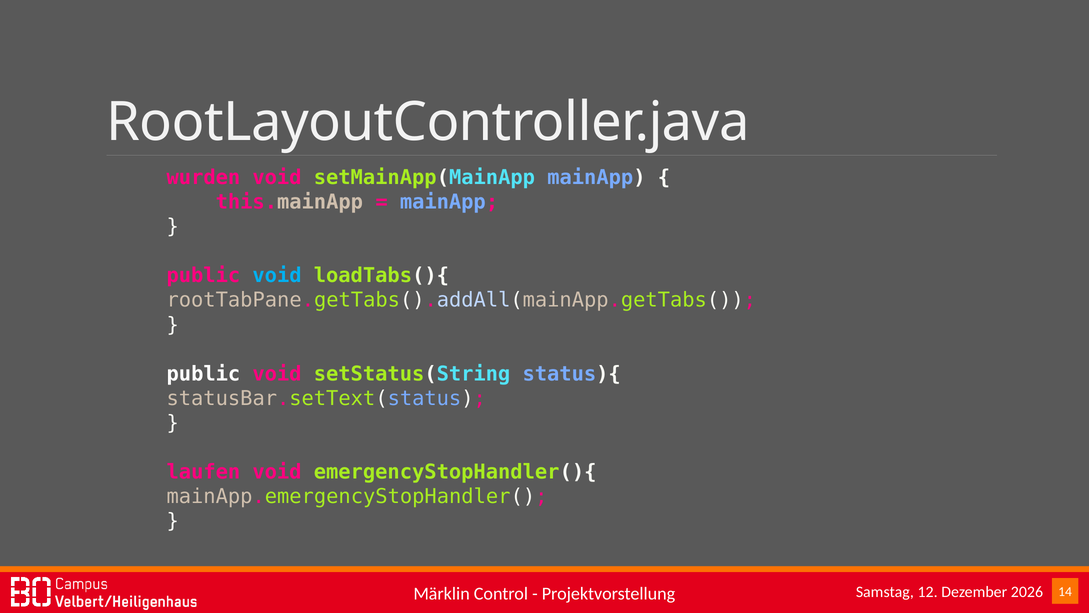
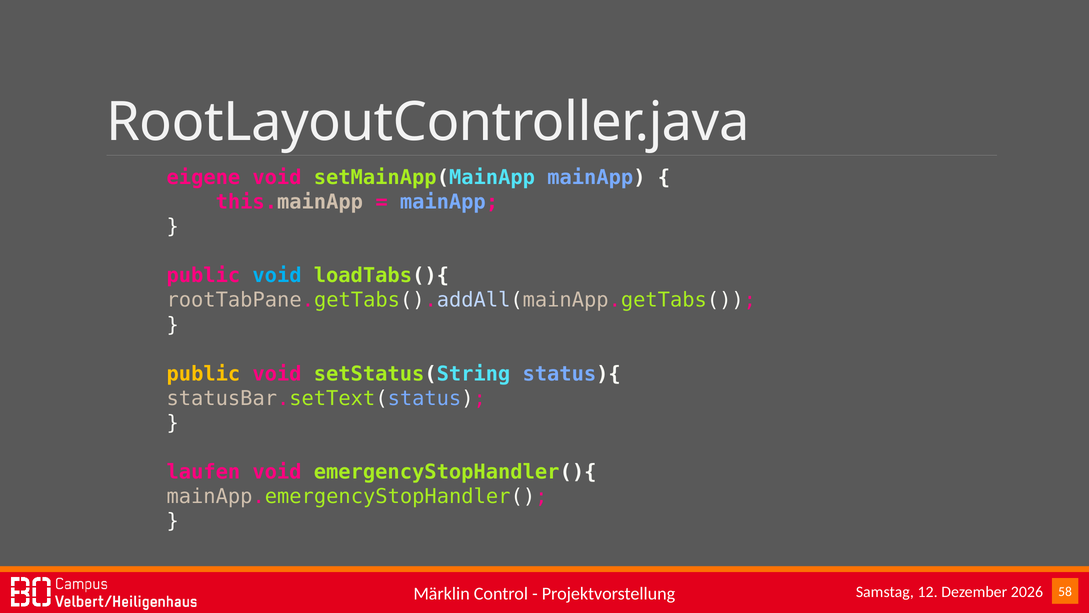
wurden: wurden -> eigene
public at (203, 374) colour: white -> yellow
14: 14 -> 58
